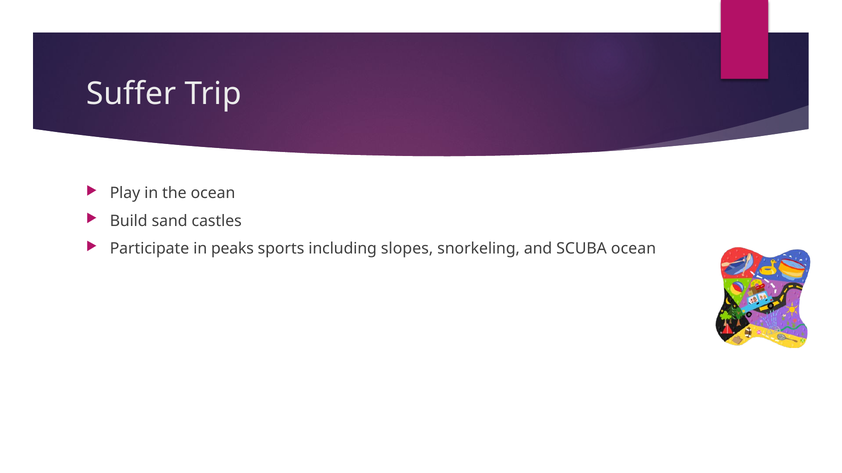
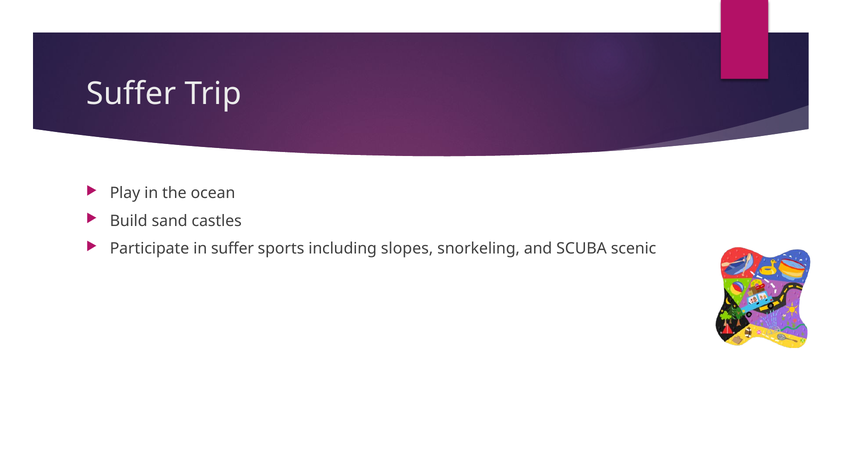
in peaks: peaks -> suffer
SCUBA ocean: ocean -> scenic
